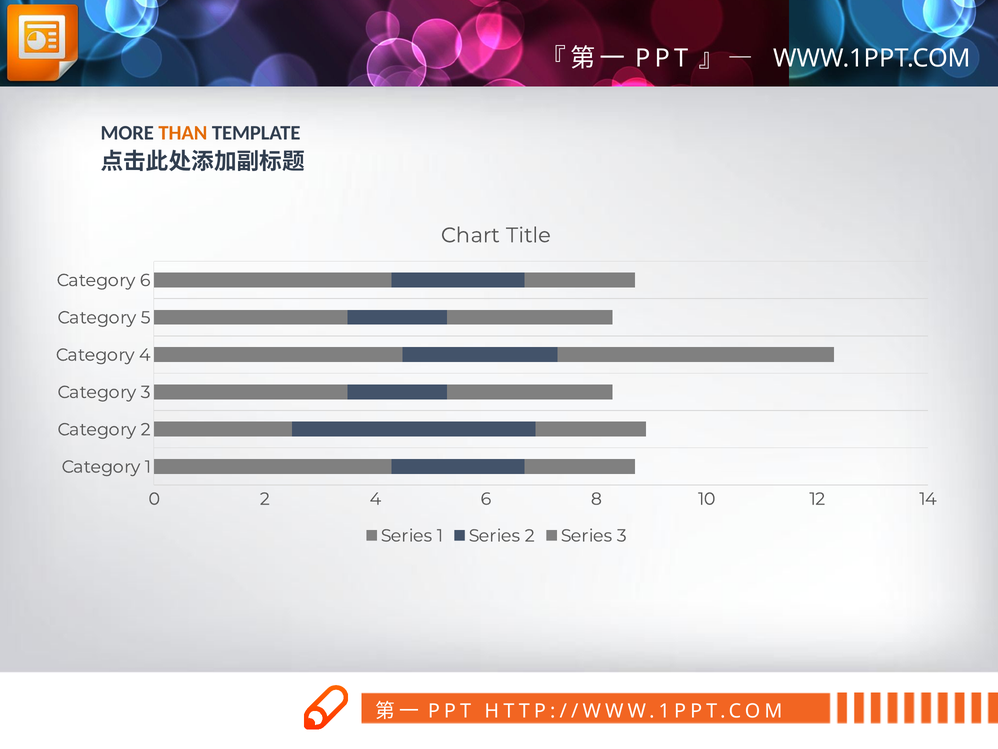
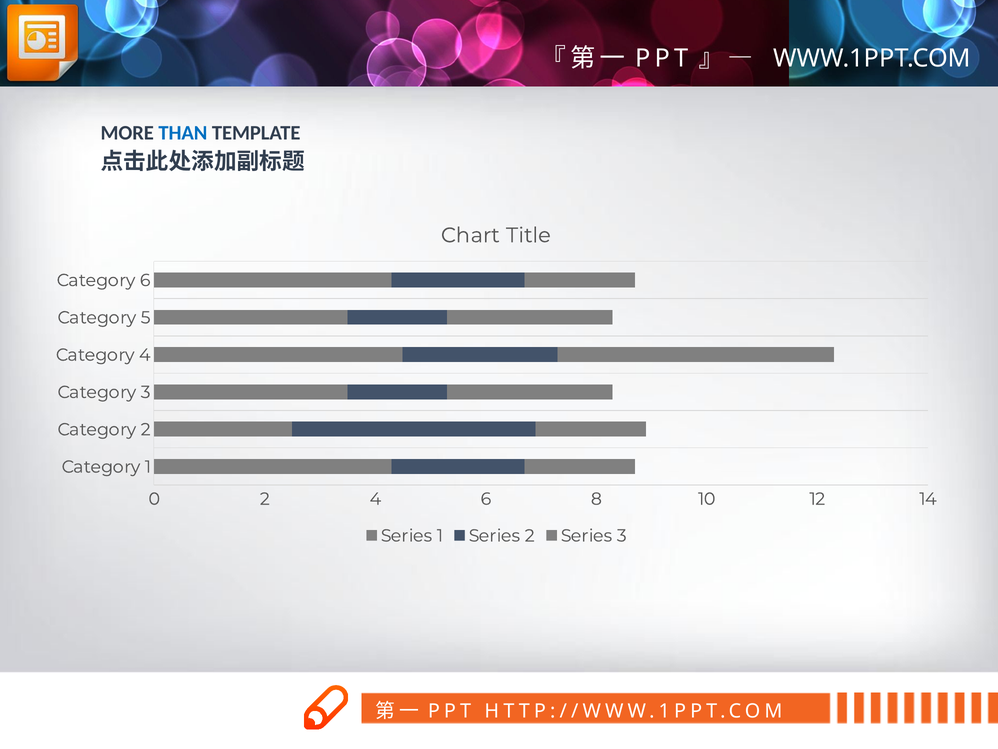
THAN colour: orange -> blue
